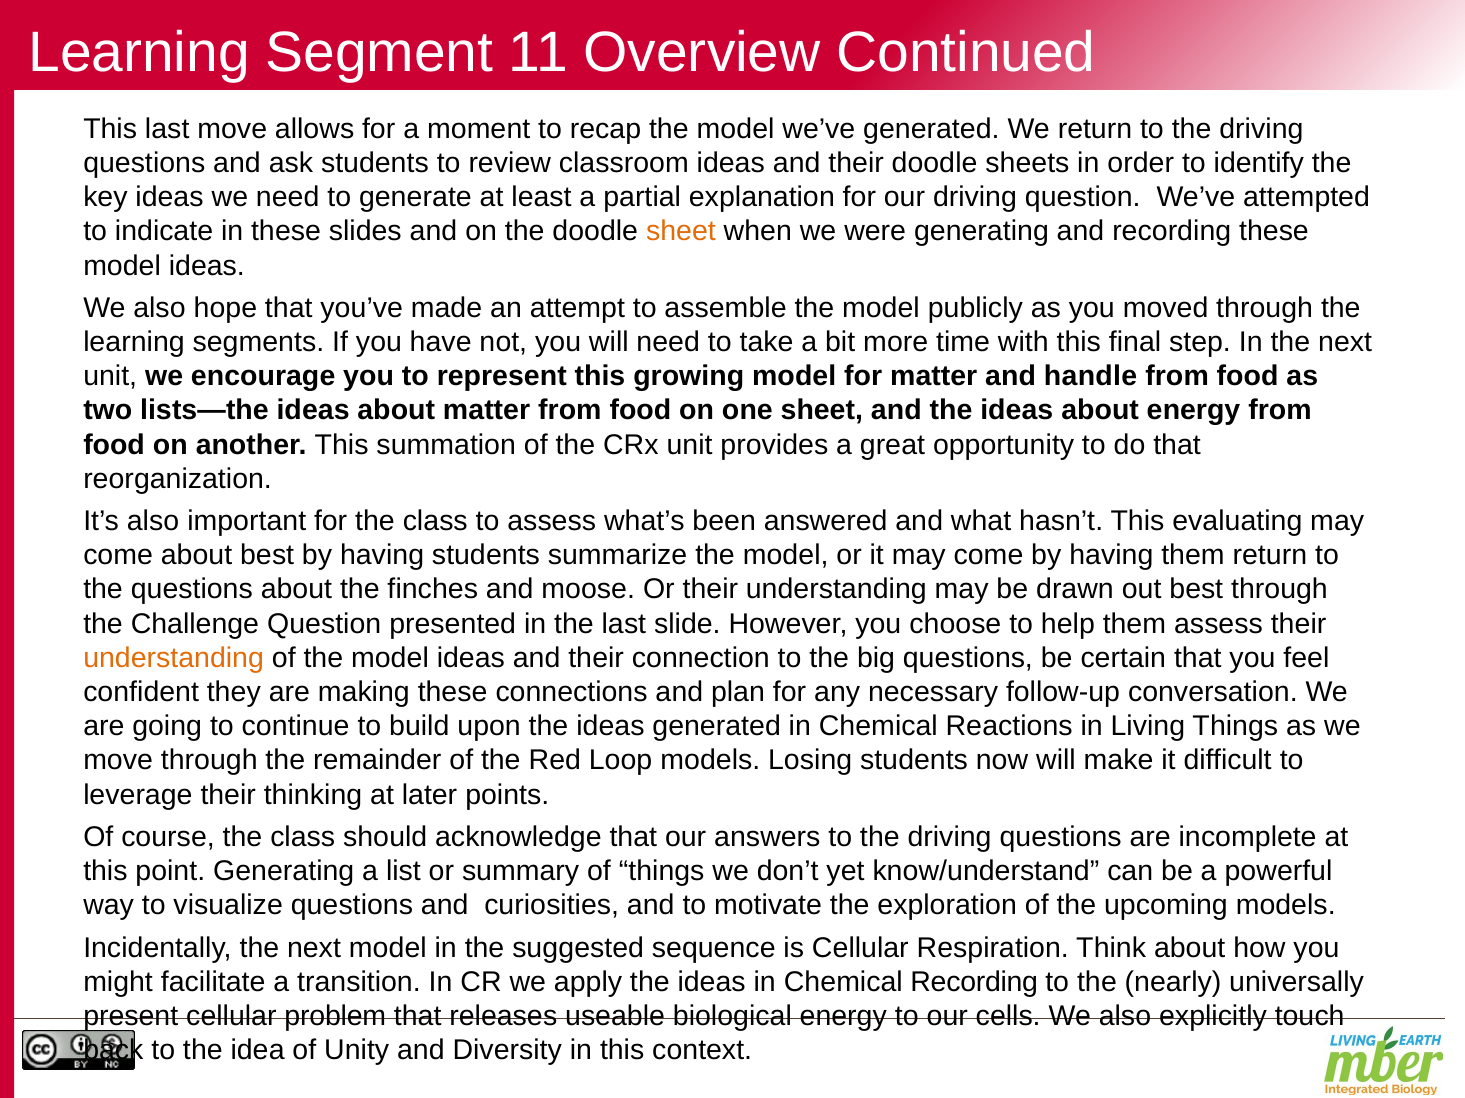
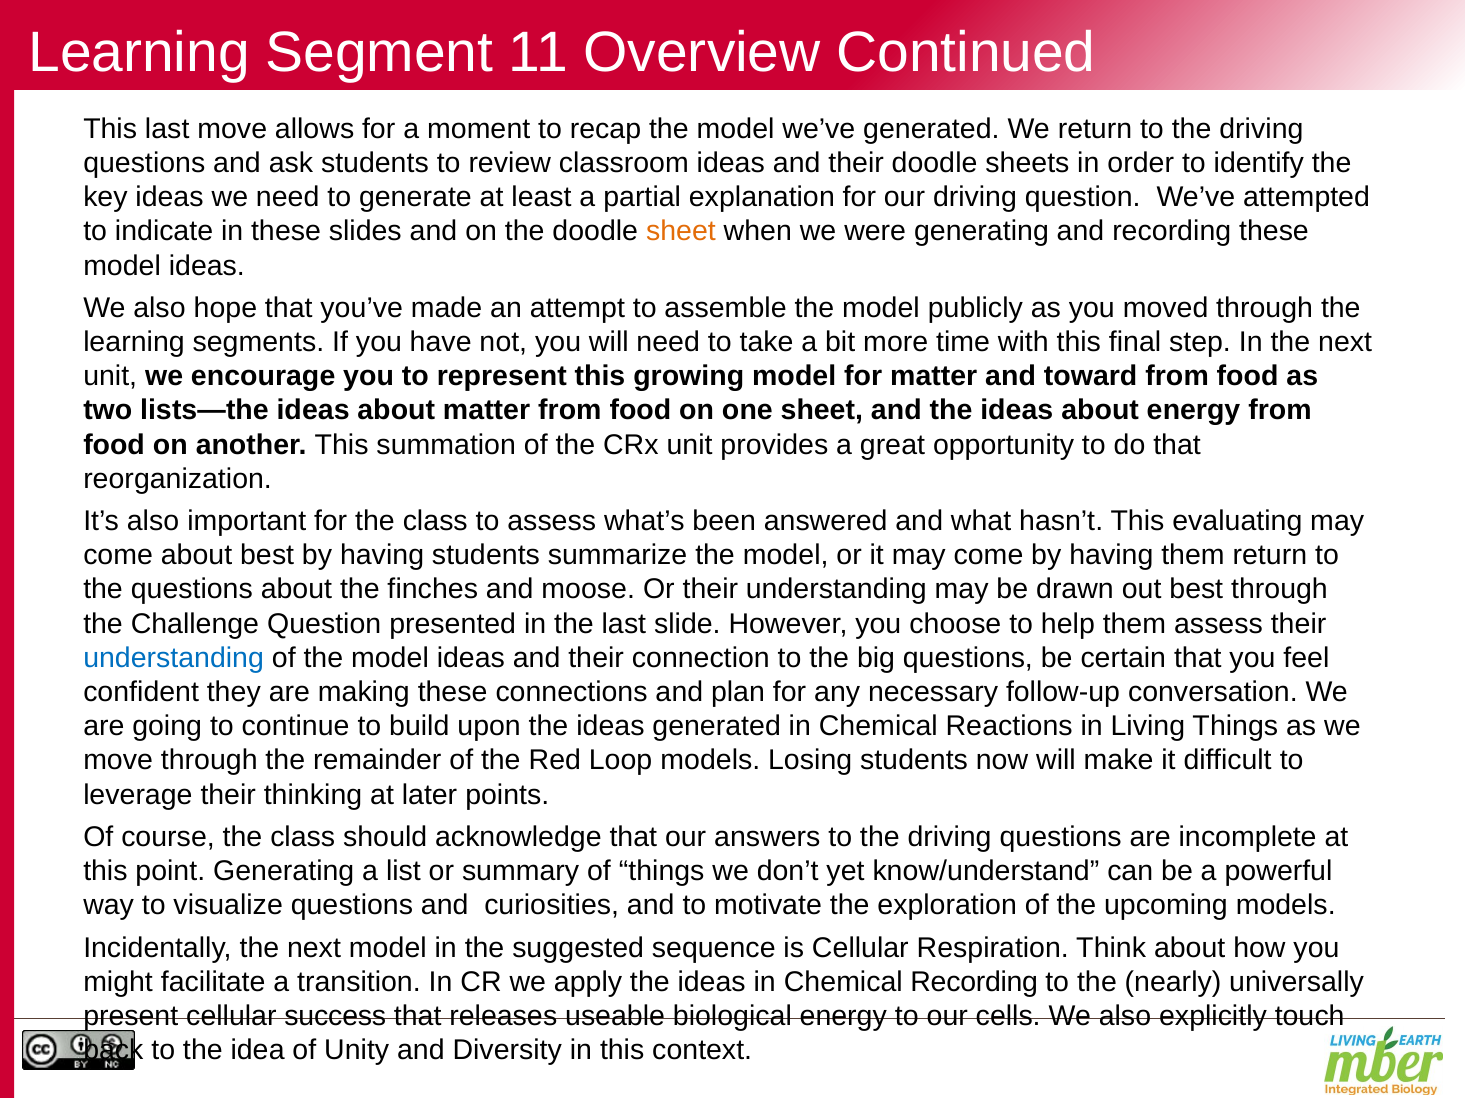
handle: handle -> toward
understanding at (174, 658) colour: orange -> blue
problem: problem -> success
